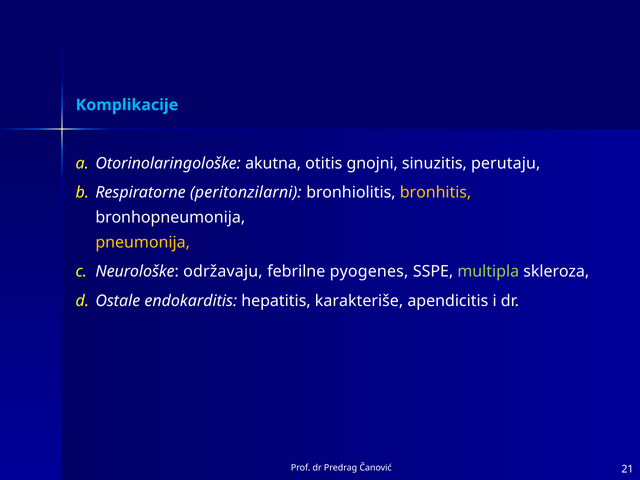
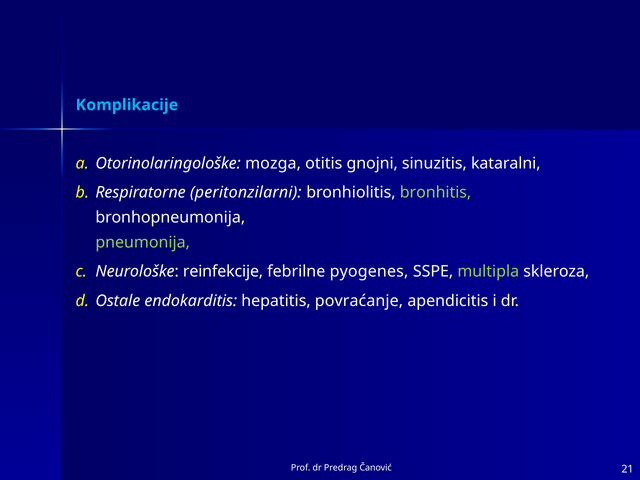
akutna: akutna -> mozga
perutaju: perutaju -> kataralni
bronhitis colour: yellow -> light green
pneumonija colour: yellow -> light green
održavaju: održavaju -> reinfekcije
karakteriše: karakteriše -> povraćanje
